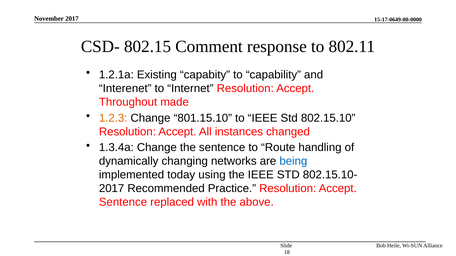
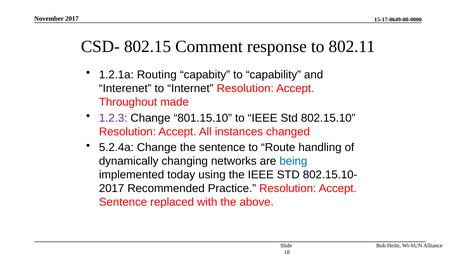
Existing: Existing -> Routing
1.2.3 colour: orange -> purple
1.3.4a: 1.3.4a -> 5.2.4a
